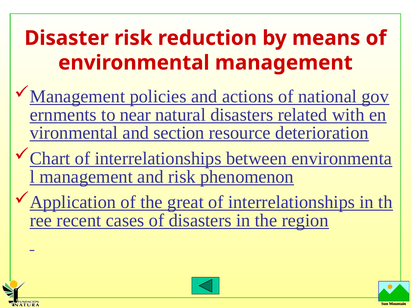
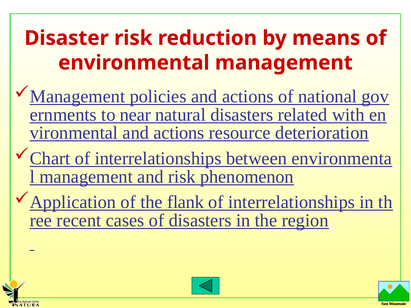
section at (179, 133): section -> actions
great: great -> flank
